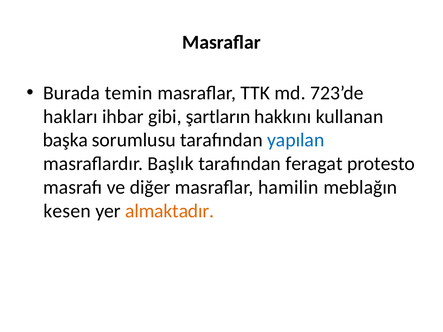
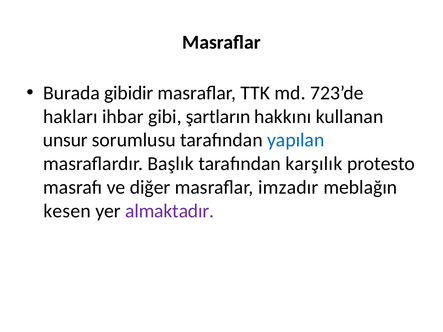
temin: temin -> gibidir
başka: başka -> unsur
feragat: feragat -> karşılık
hamilin: hamilin -> imzadır
almaktadır colour: orange -> purple
